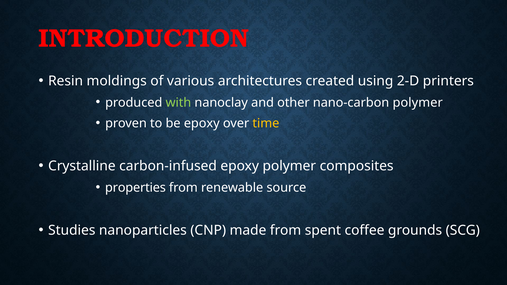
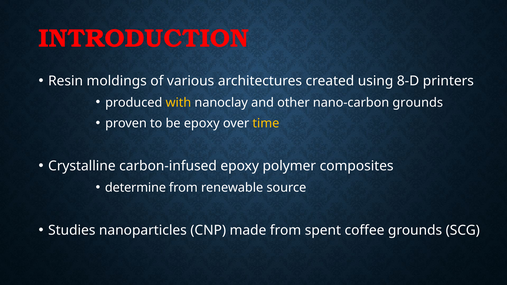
2-D: 2-D -> 8-D
with colour: light green -> yellow
nano-carbon polymer: polymer -> grounds
properties: properties -> determine
